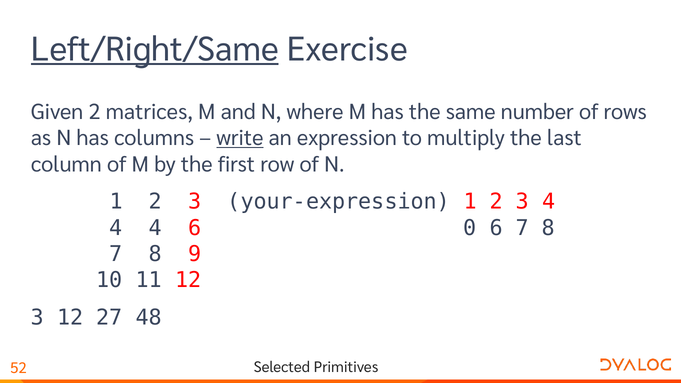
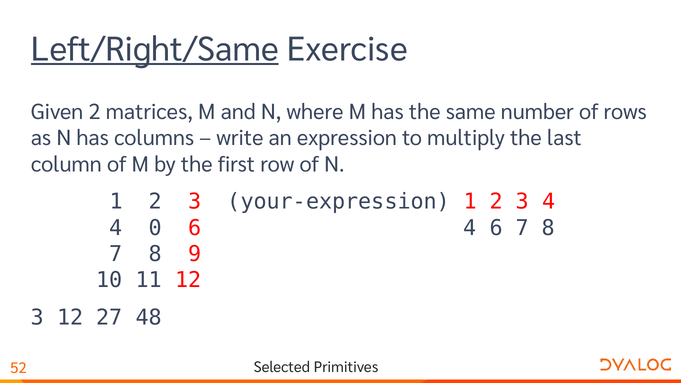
write underline: present -> none
4 at (155, 228): 4 -> 0
6 0: 0 -> 4
